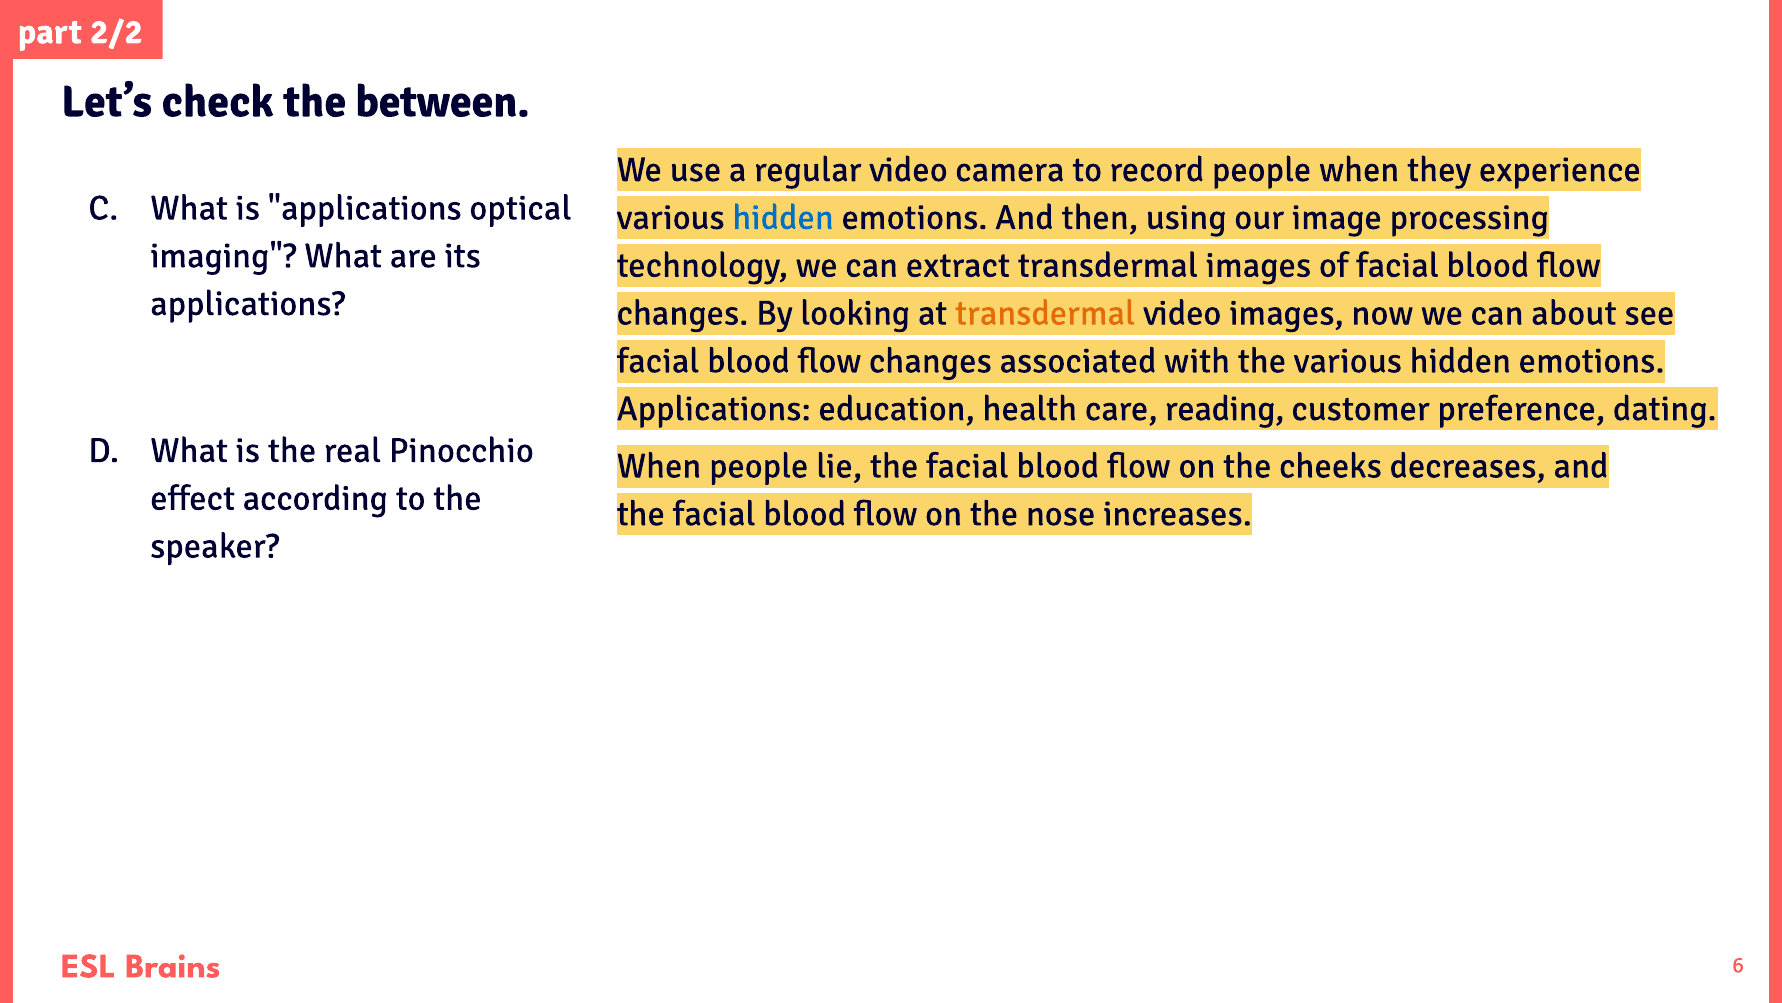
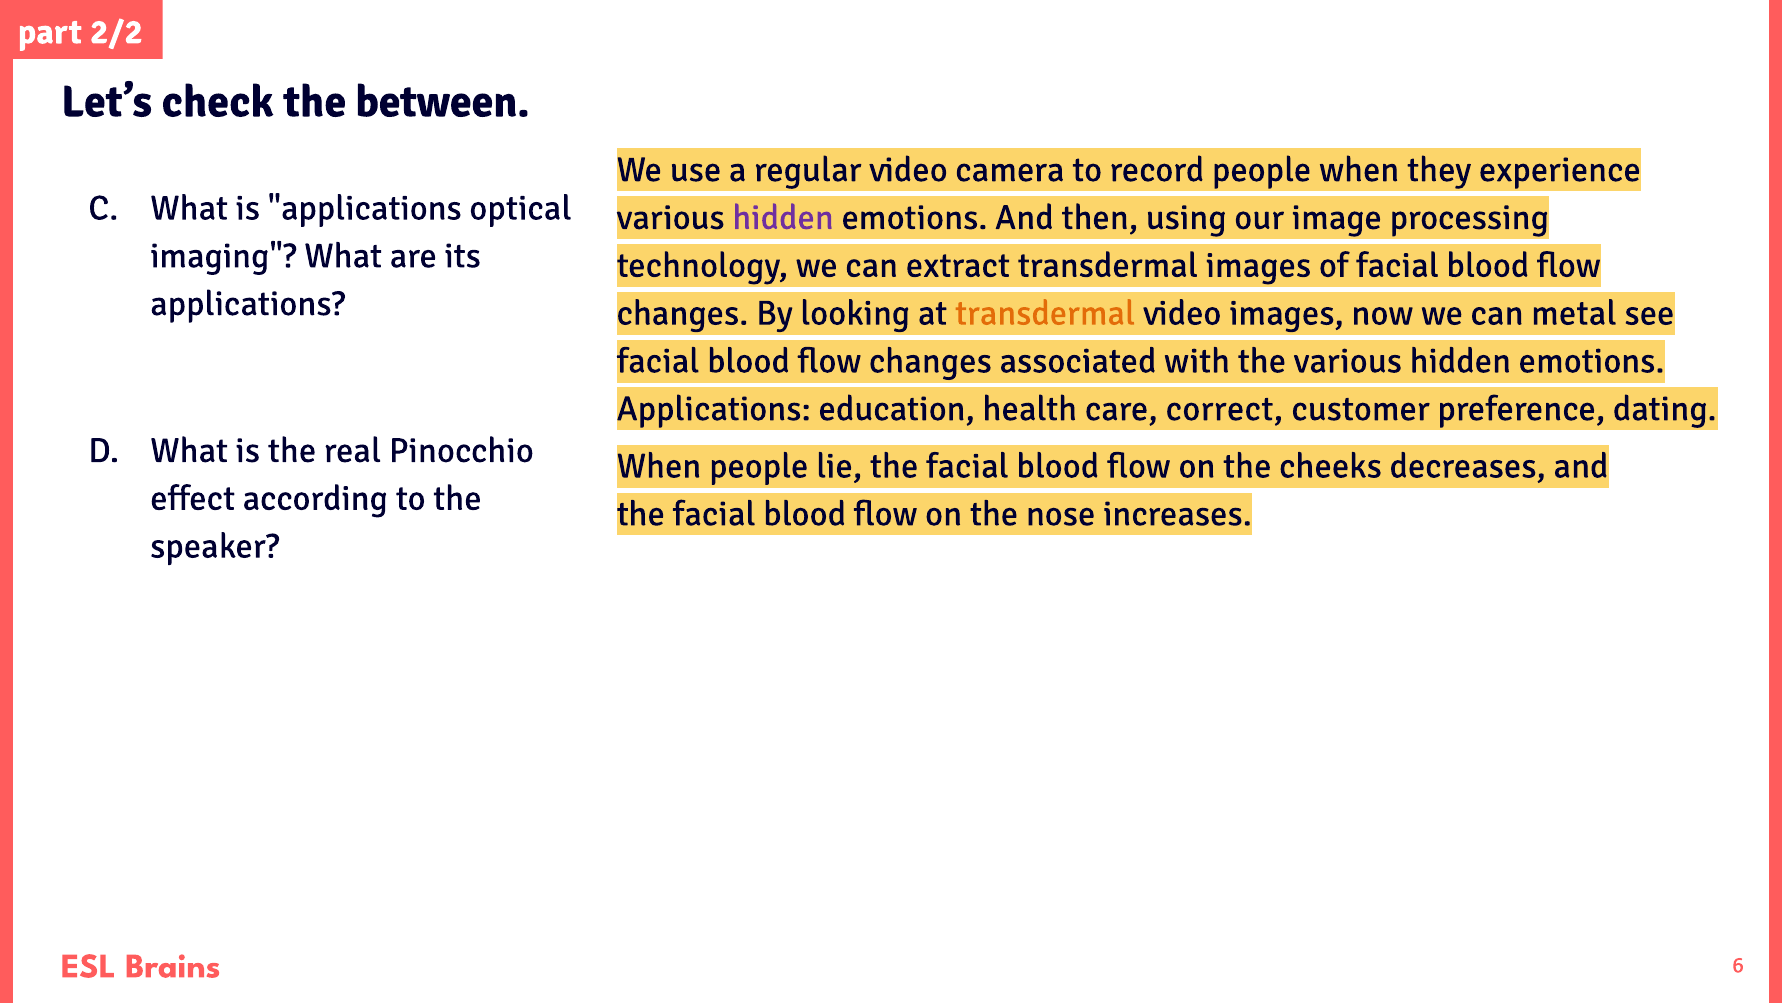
hidden at (783, 217) colour: blue -> purple
about: about -> metal
reading: reading -> correct
